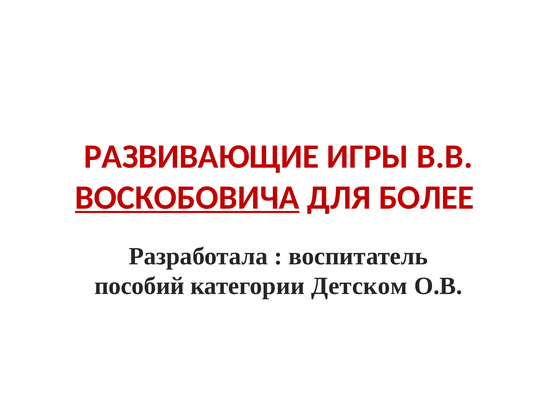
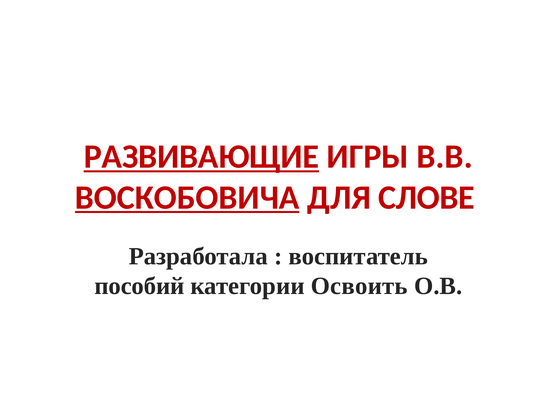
РАЗВИВАЮЩИЕ underline: none -> present
БОЛЕЕ: БОЛЕЕ -> СЛОВЕ
Детском: Детском -> Освоить
